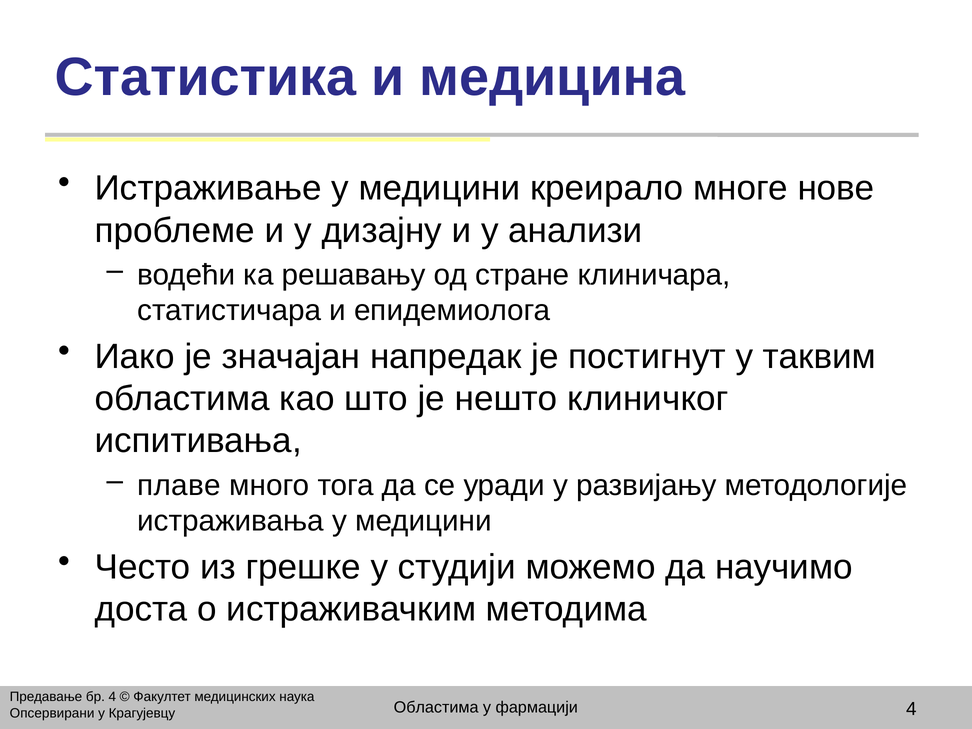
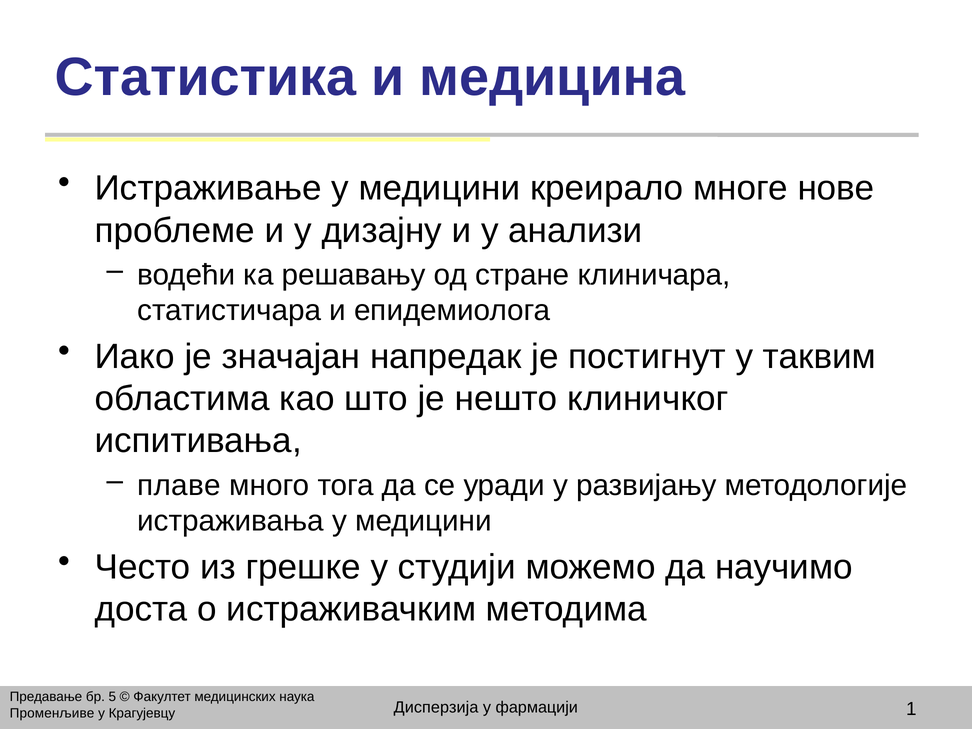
бр 4: 4 -> 5
Областима at (436, 707): Областима -> Дисперзија
фармацији 4: 4 -> 1
Опсервирани: Опсервирани -> Променљиве
